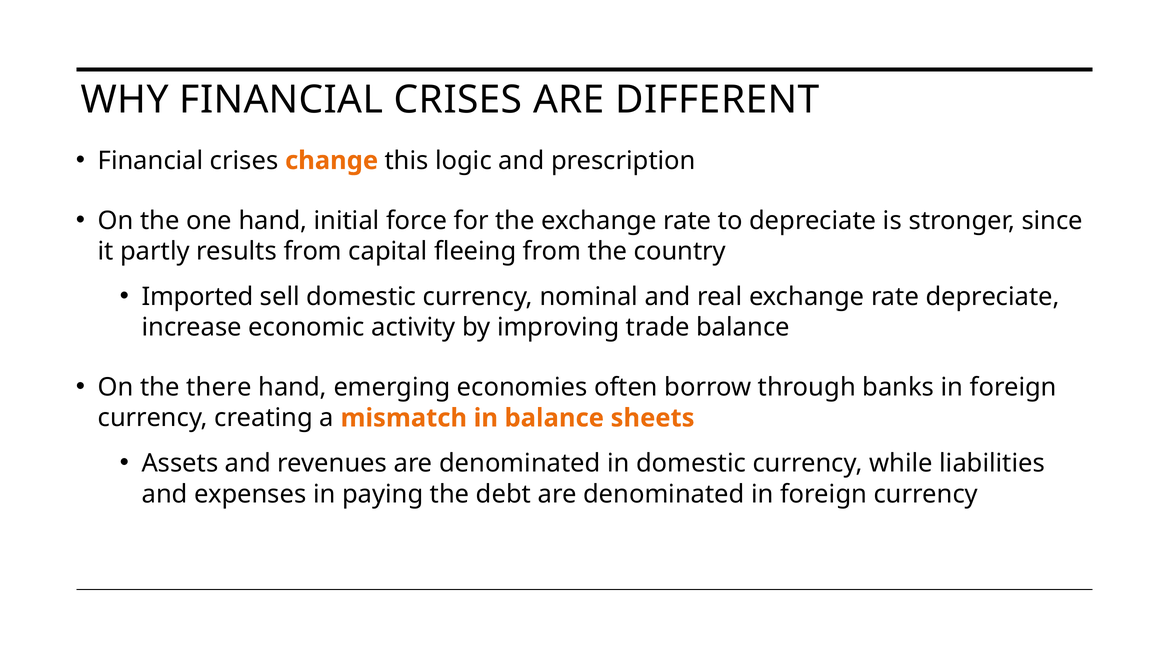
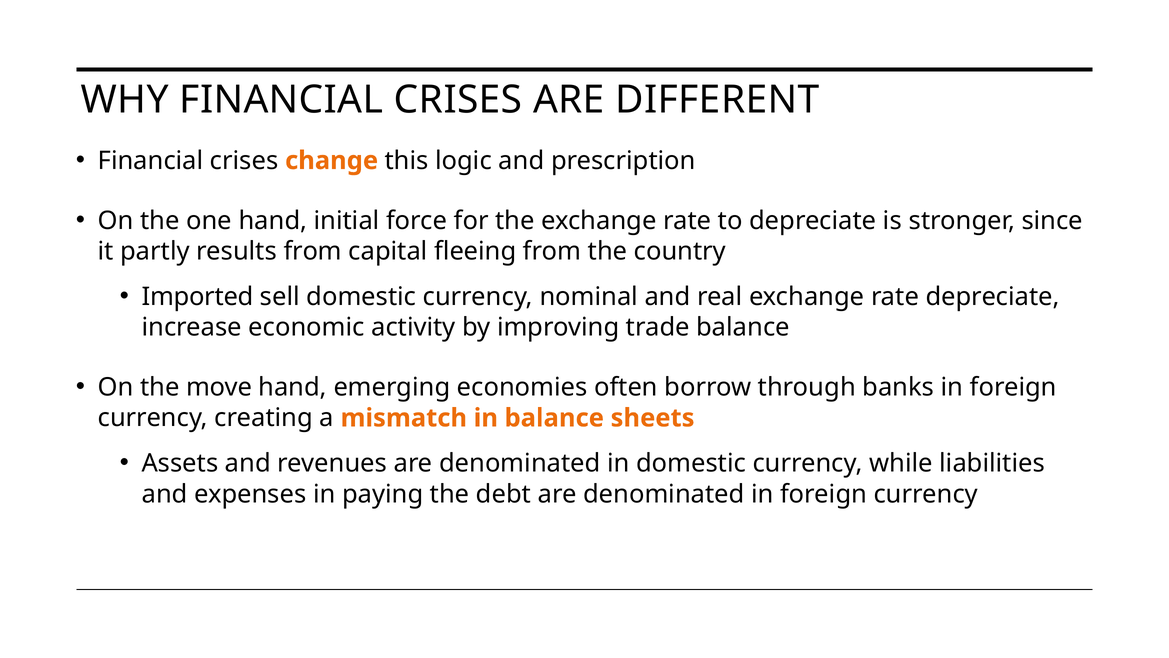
there: there -> move
